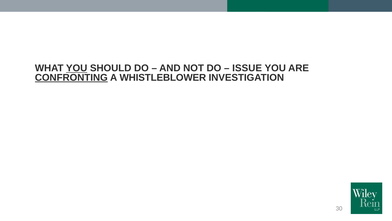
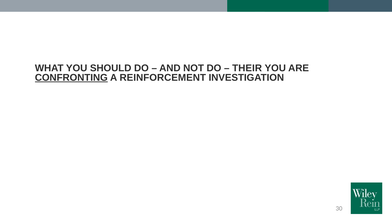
YOU at (77, 68) underline: present -> none
ISSUE: ISSUE -> THEIR
WHISTLEBLOWER: WHISTLEBLOWER -> REINFORCEMENT
